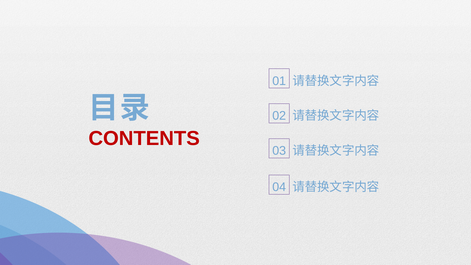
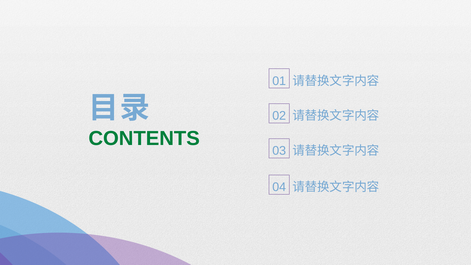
CONTENTS colour: red -> green
